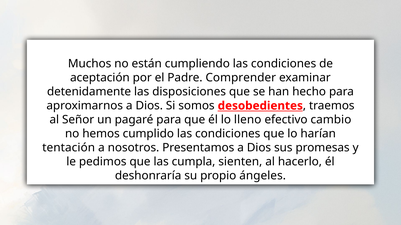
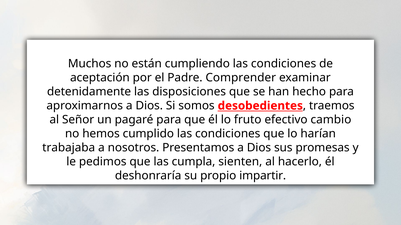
lleno: lleno -> fruto
tentación: tentación -> trabajaba
ángeles: ángeles -> impartir
